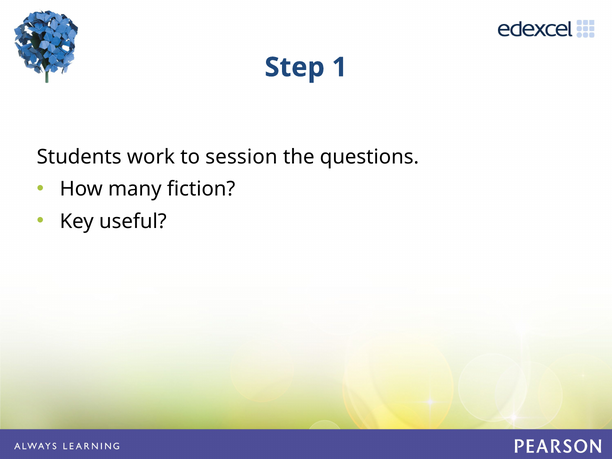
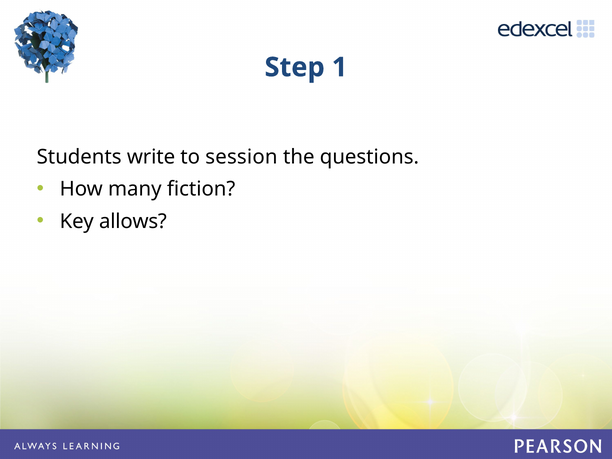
work: work -> write
useful: useful -> allows
